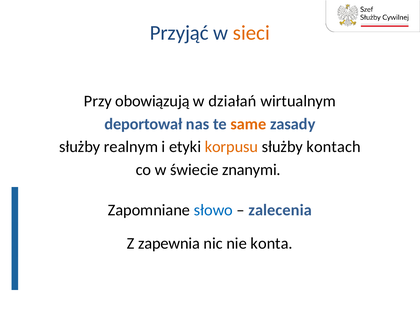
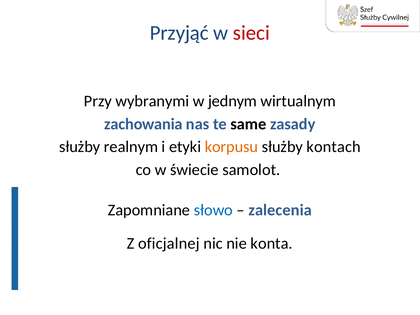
sieci colour: orange -> red
obowiązują: obowiązują -> wybranymi
działań: działań -> jednym
deportował: deportował -> zachowania
same colour: orange -> black
znanymi: znanymi -> samolot
zapewnia: zapewnia -> oficjalnej
